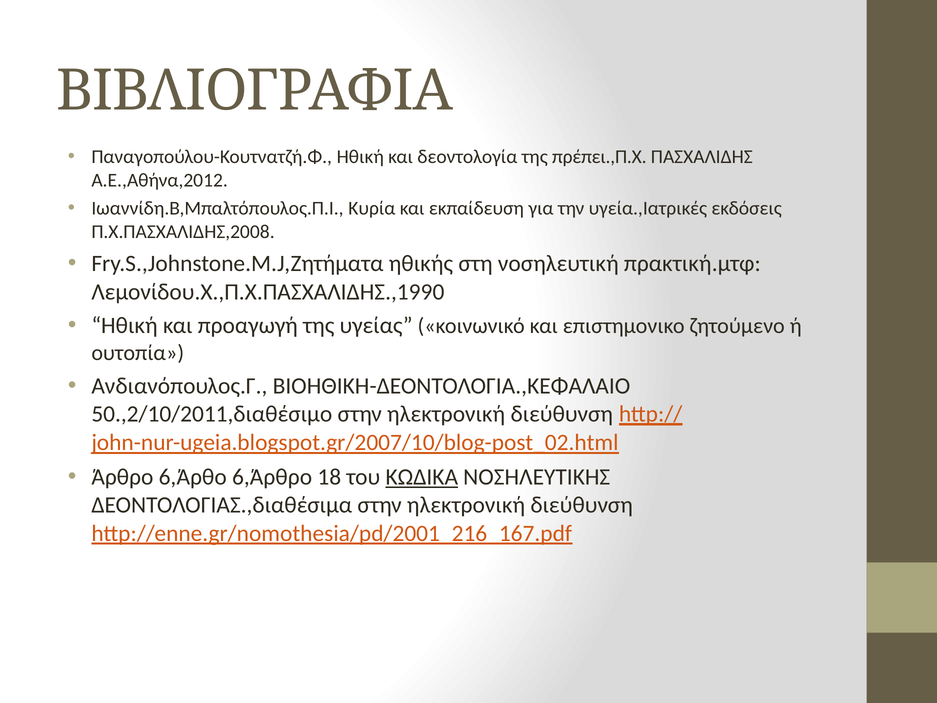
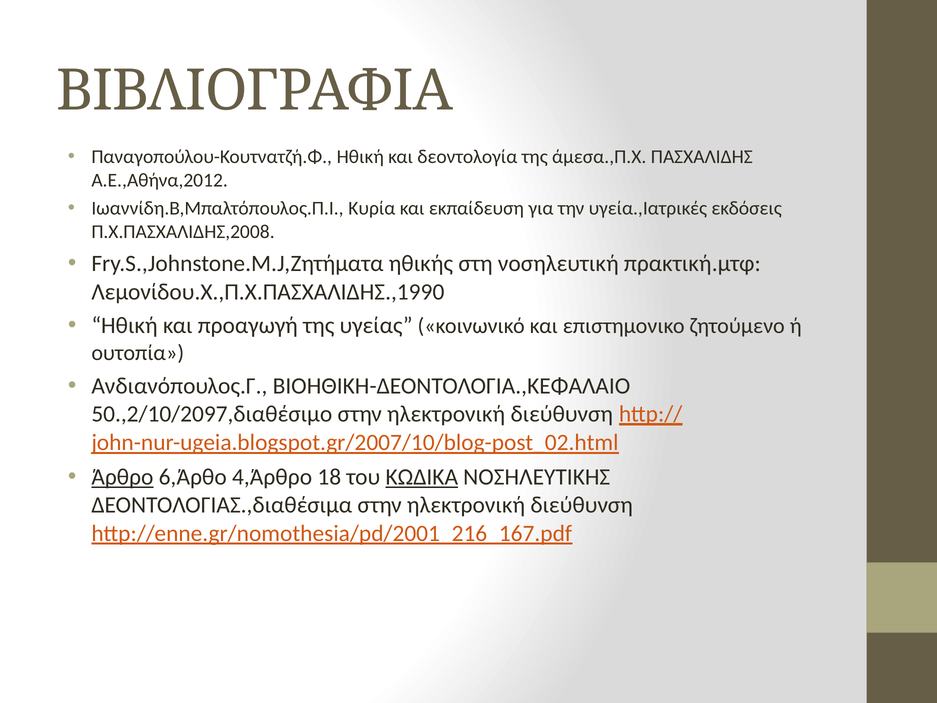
πρέπει.,Π.Χ: πρέπει.,Π.Χ -> άμεσα.,Π.Χ
50.,2/10/2011,διαθέσιμο: 50.,2/10/2011,διαθέσιμο -> 50.,2/10/2097,διαθέσιμο
Άρθρο underline: none -> present
6,Άρθρο: 6,Άρθρο -> 4,Άρθρο
